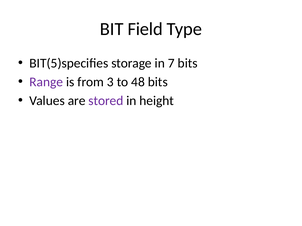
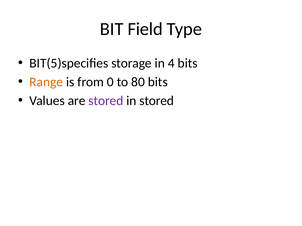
7: 7 -> 4
Range colour: purple -> orange
3: 3 -> 0
48: 48 -> 80
in height: height -> stored
